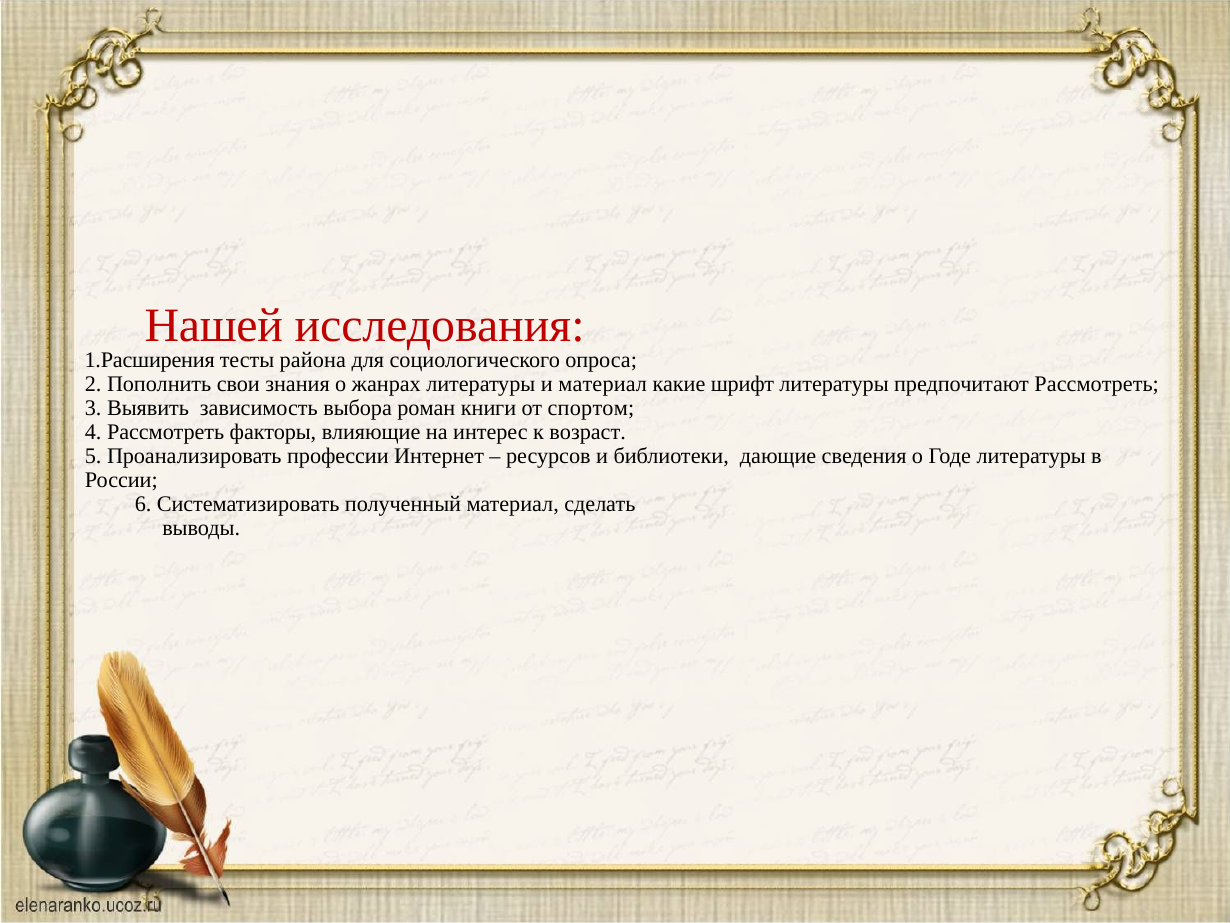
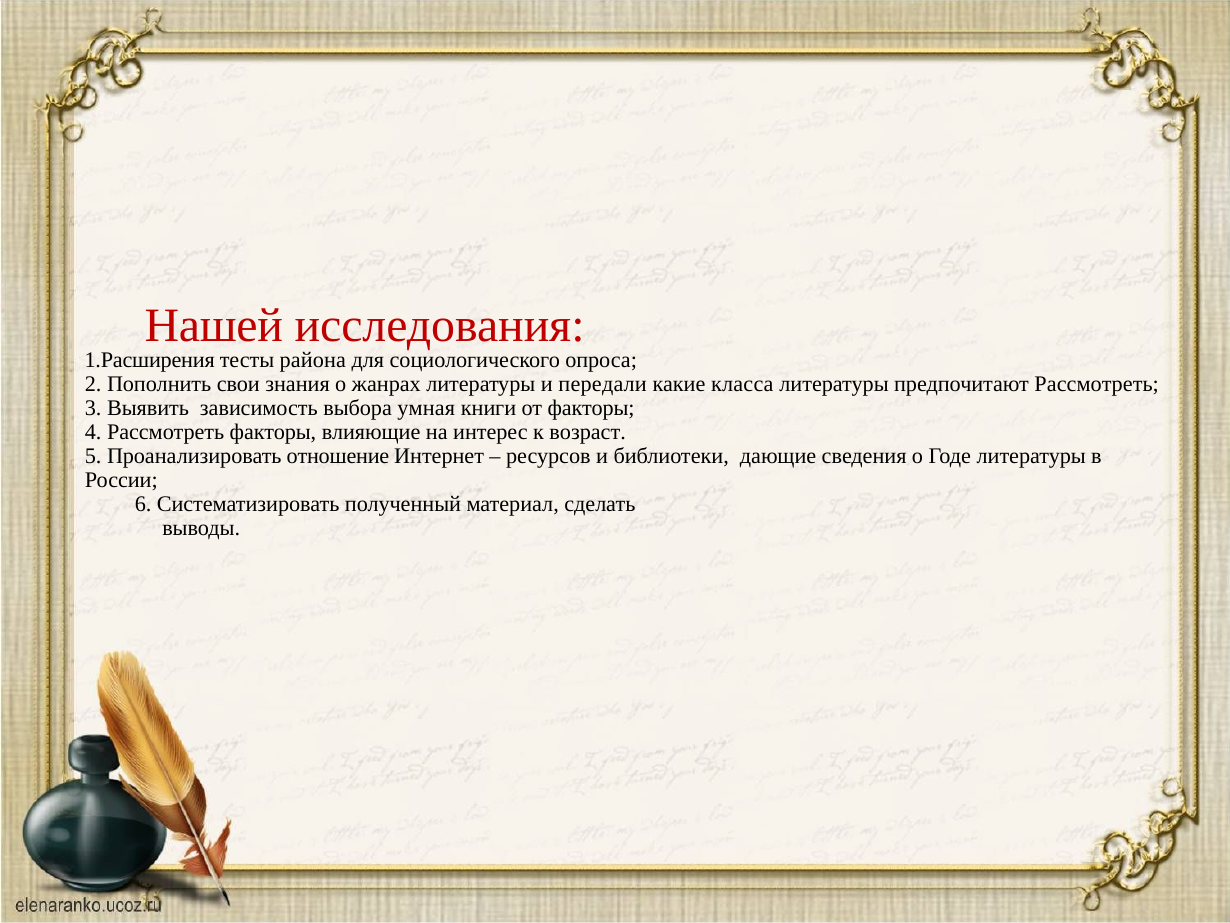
и материал: материал -> передали
шрифт: шрифт -> класса
роман: роман -> умная
от спортом: спортом -> факторы
профессии: профессии -> отношение
